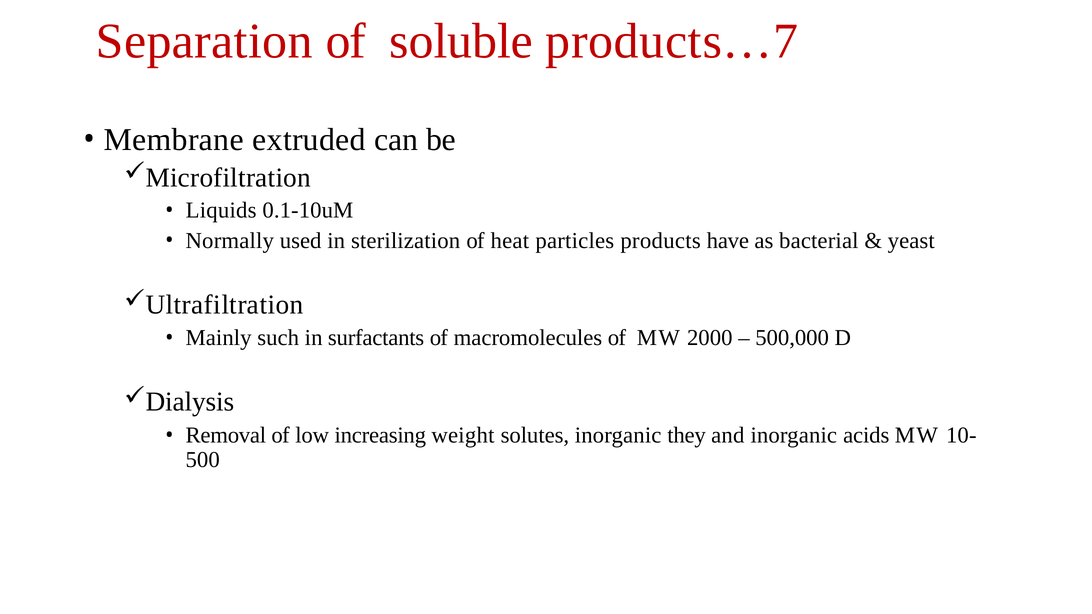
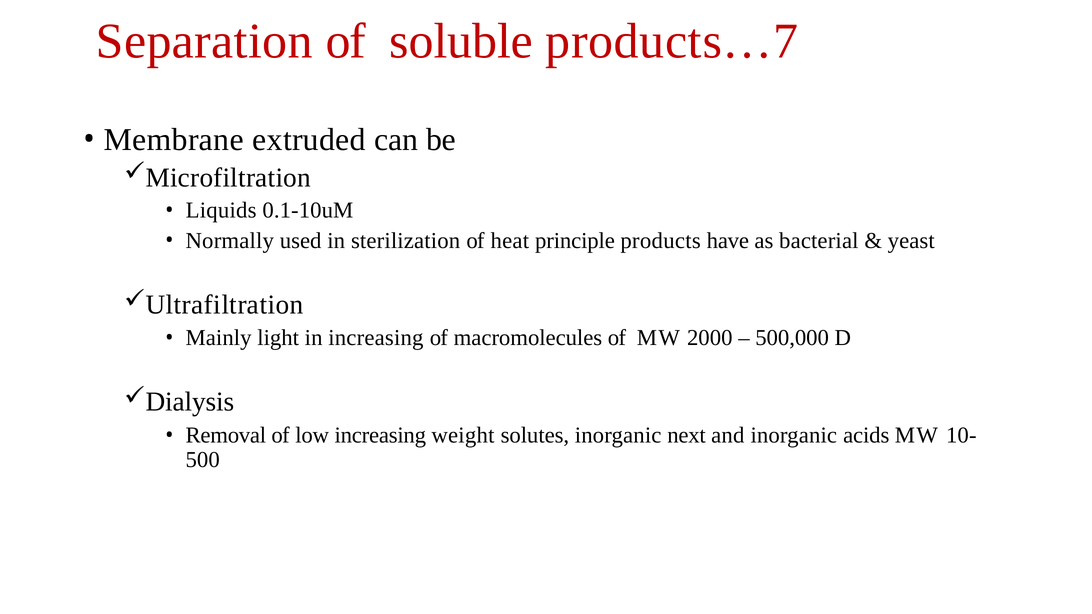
particles: particles -> principle
such: such -> light
in surfactants: surfactants -> increasing
they: they -> next
